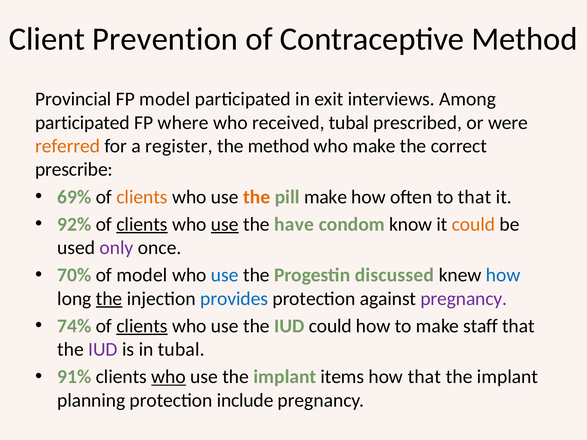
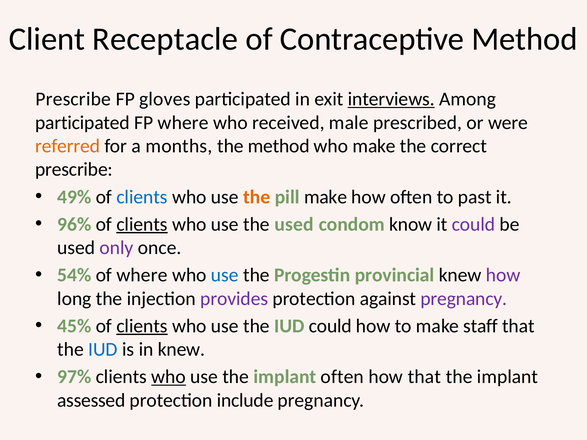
Prevention: Prevention -> Receptacle
Provincial at (73, 99): Provincial -> Prescribe
FP model: model -> gloves
interviews underline: none -> present
received tubal: tubal -> male
register: register -> months
69%: 69% -> 49%
clients at (142, 197) colour: orange -> blue
to that: that -> past
92%: 92% -> 96%
use at (225, 224) underline: present -> none
the have: have -> used
could at (474, 224) colour: orange -> purple
70%: 70% -> 54%
of model: model -> where
discussed: discussed -> provincial
how at (503, 275) colour: blue -> purple
the at (109, 299) underline: present -> none
provides colour: blue -> purple
74%: 74% -> 45%
IUD at (103, 350) colour: purple -> blue
in tubal: tubal -> knew
91%: 91% -> 97%
implant items: items -> often
planning: planning -> assessed
